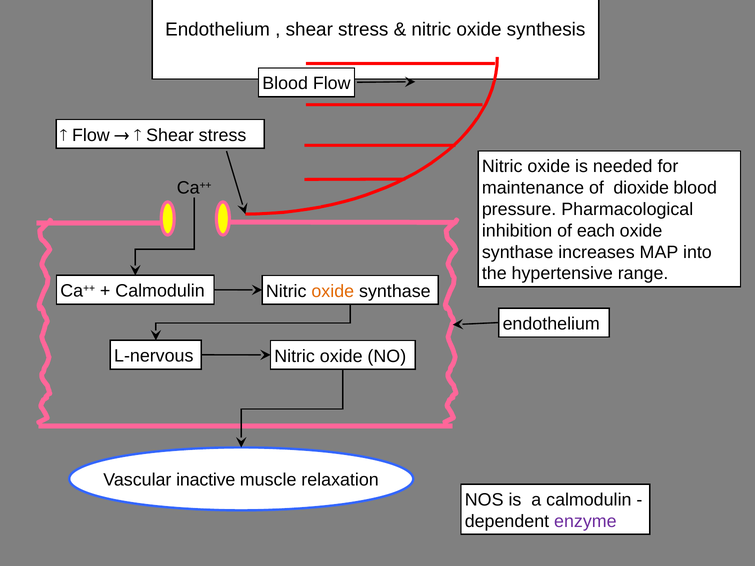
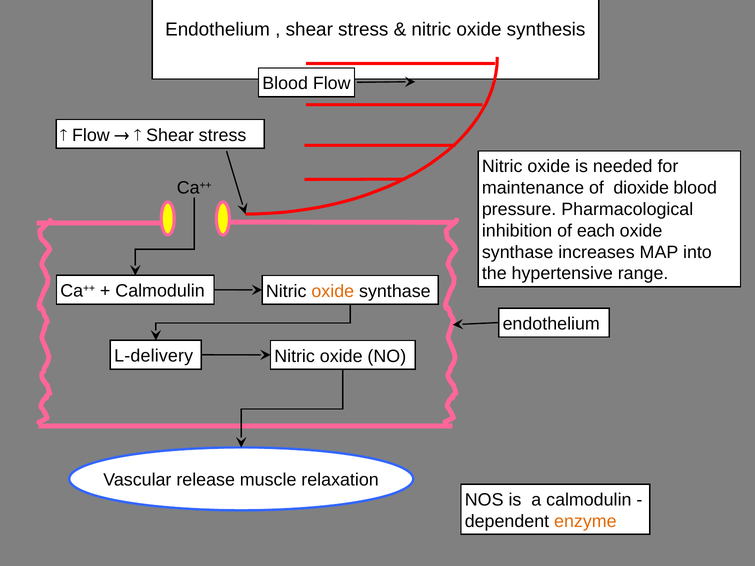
L-nervous: L-nervous -> L-delivery
inactive: inactive -> release
enzyme colour: purple -> orange
